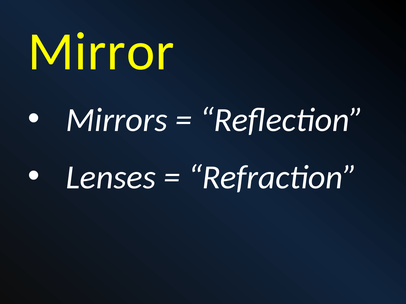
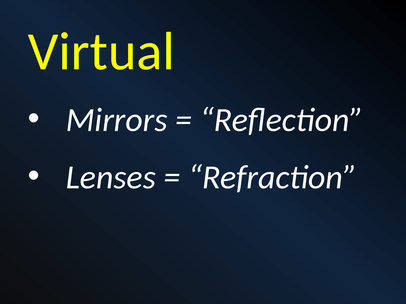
Mirror: Mirror -> Virtual
